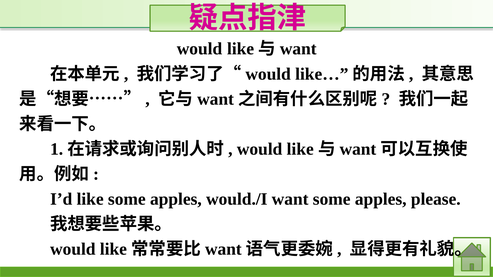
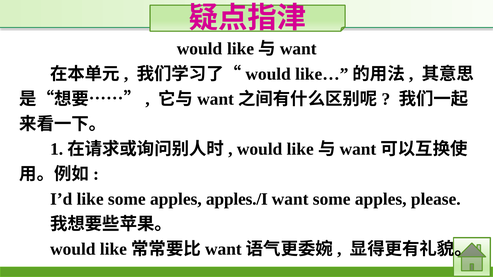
would./I: would./I -> apples./I
